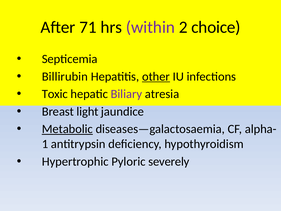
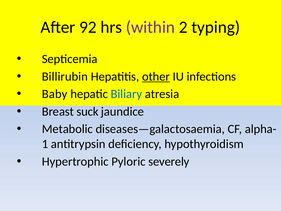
71: 71 -> 92
choice: choice -> typing
Toxic: Toxic -> Baby
Biliary colour: purple -> blue
light: light -> suck
Metabolic underline: present -> none
